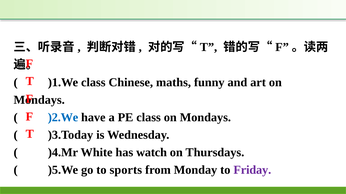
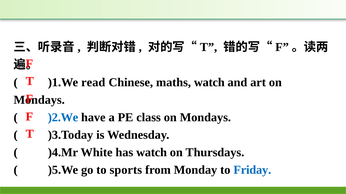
)1.We class: class -> read
maths funny: funny -> watch
Friday colour: purple -> blue
